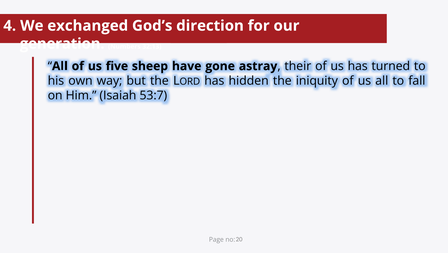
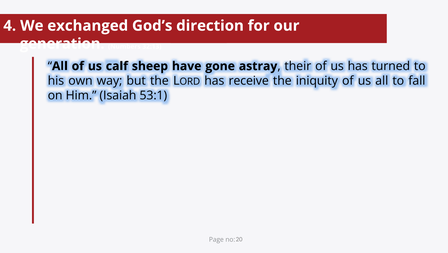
five: five -> calf
hidden: hidden -> receive
53:7: 53:7 -> 53:1
